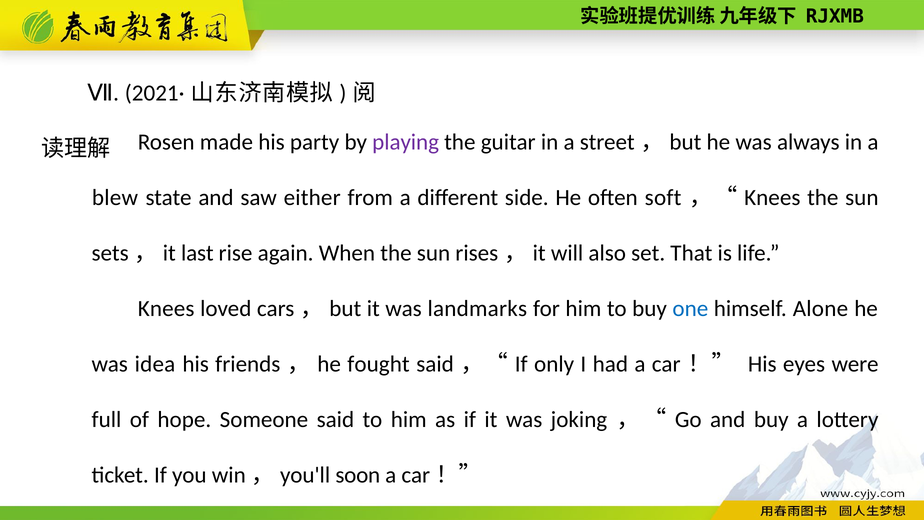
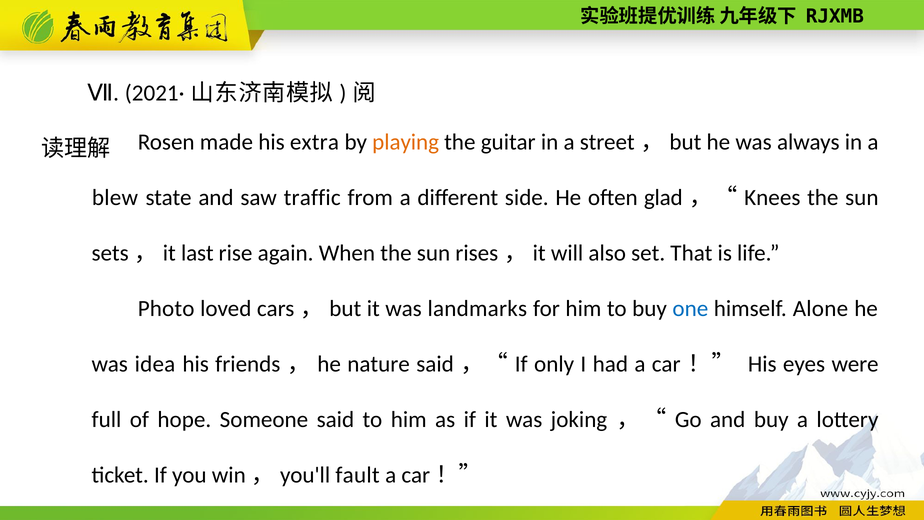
party: party -> extra
playing colour: purple -> orange
either: either -> traffic
soft: soft -> glad
Knees at (166, 309): Knees -> Photo
fought: fought -> nature
soon: soon -> fault
